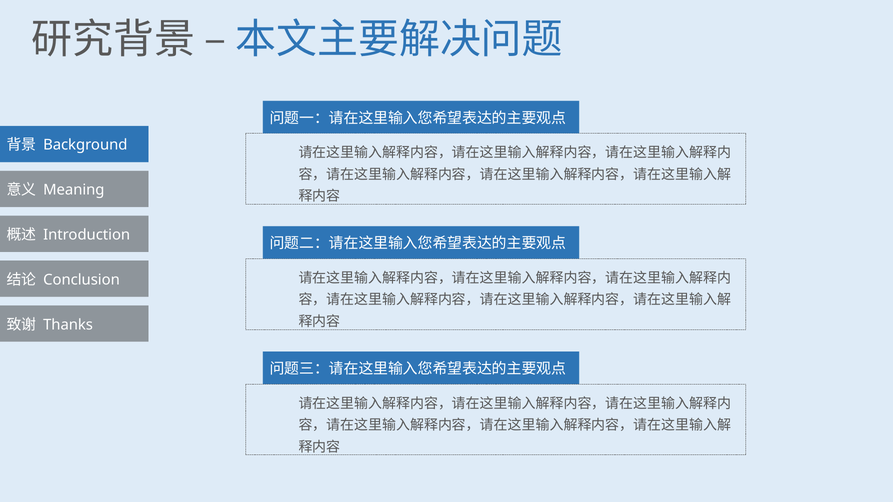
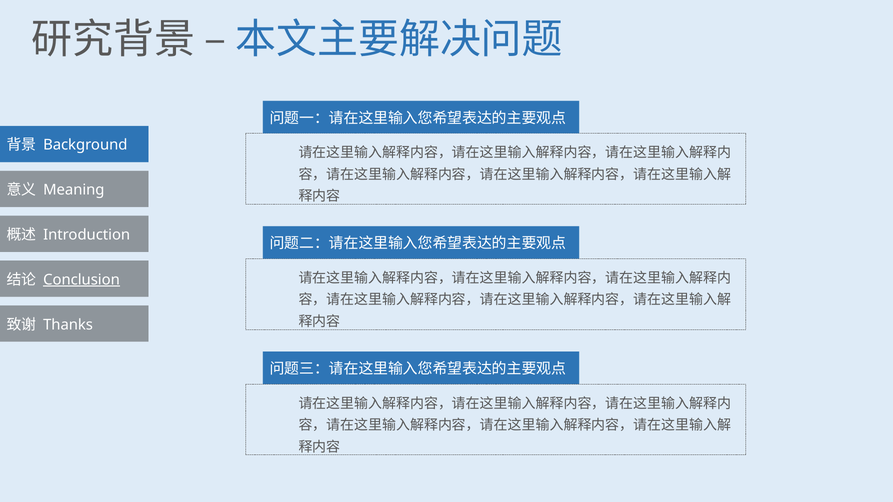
Conclusion underline: none -> present
